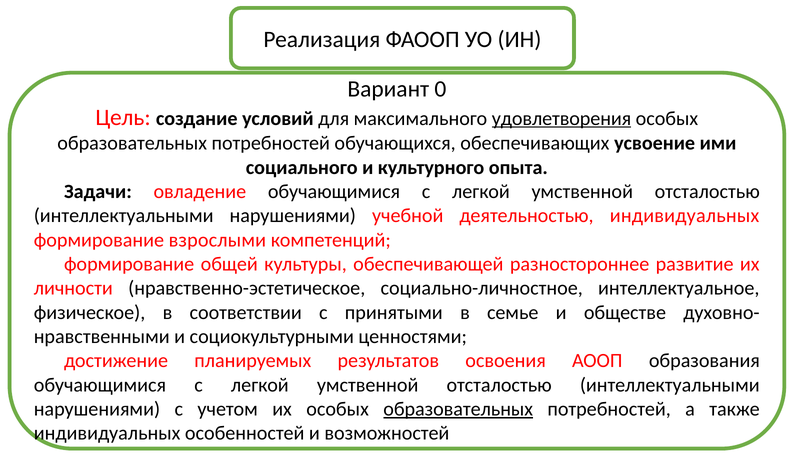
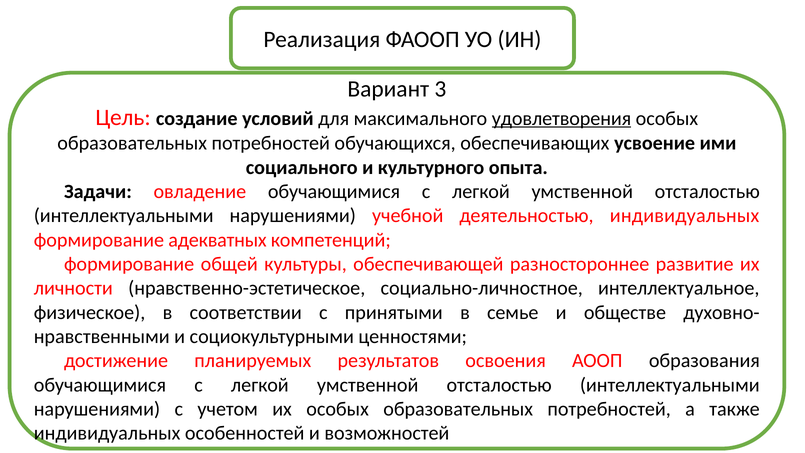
0: 0 -> 3
взрослыми: взрослыми -> адекватных
образовательных at (458, 409) underline: present -> none
